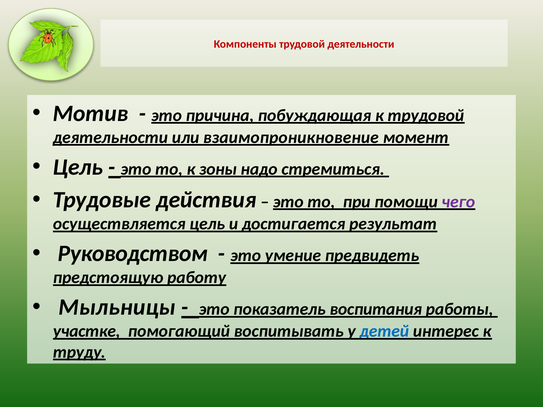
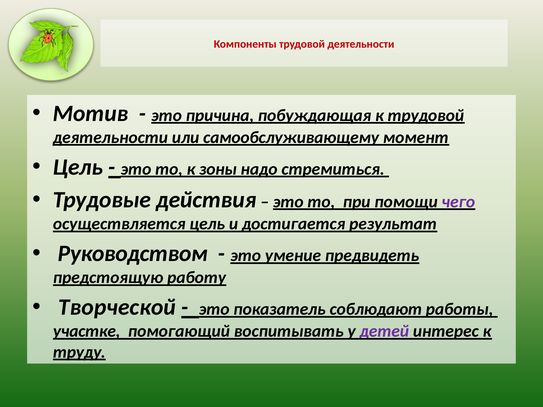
взаимопроникновение: взаимопроникновение -> самообслуживающему
Мыльницы: Мыльницы -> Творческой
воспитания: воспитания -> соблюдают
детей colour: blue -> purple
